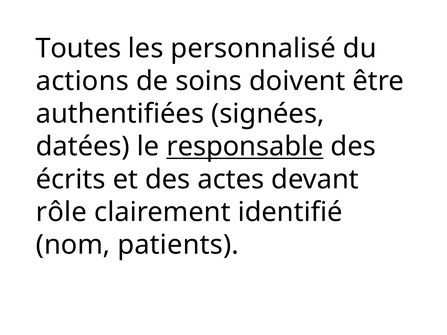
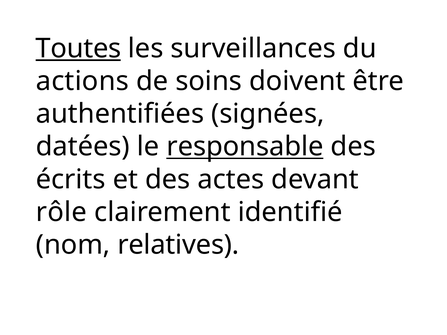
Toutes underline: none -> present
personnalisé: personnalisé -> surveillances
patients: patients -> relatives
